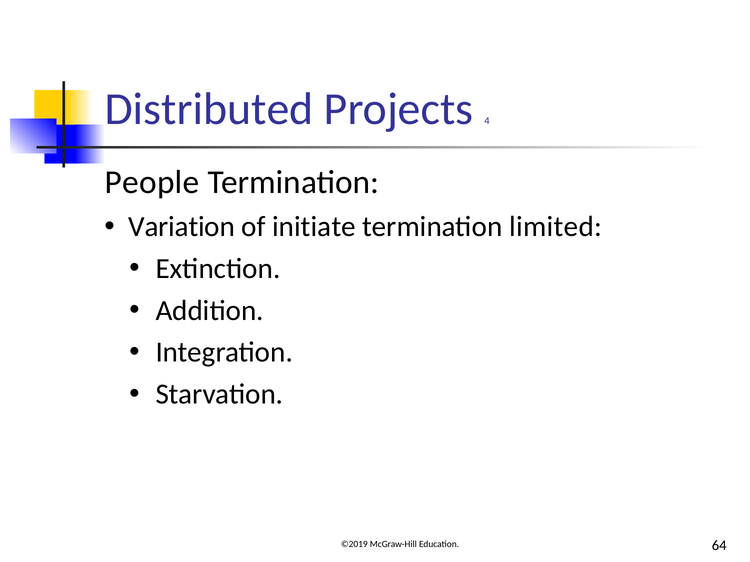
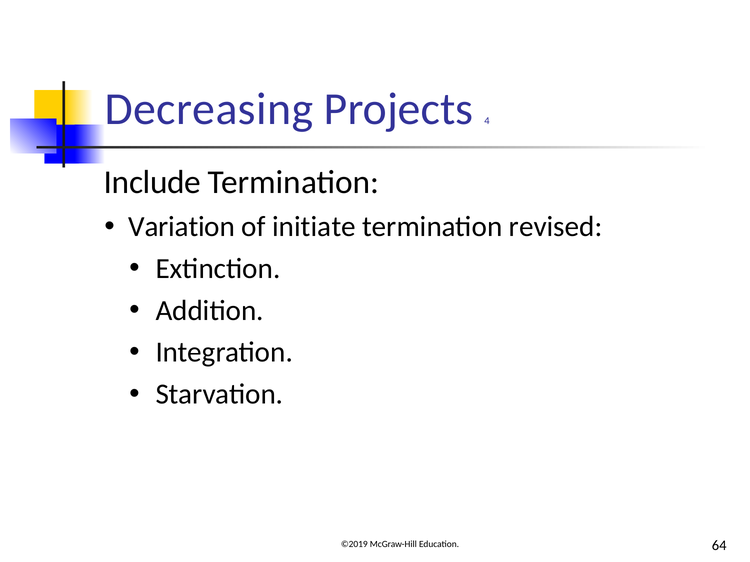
Distributed: Distributed -> Decreasing
People: People -> Include
limited: limited -> revised
